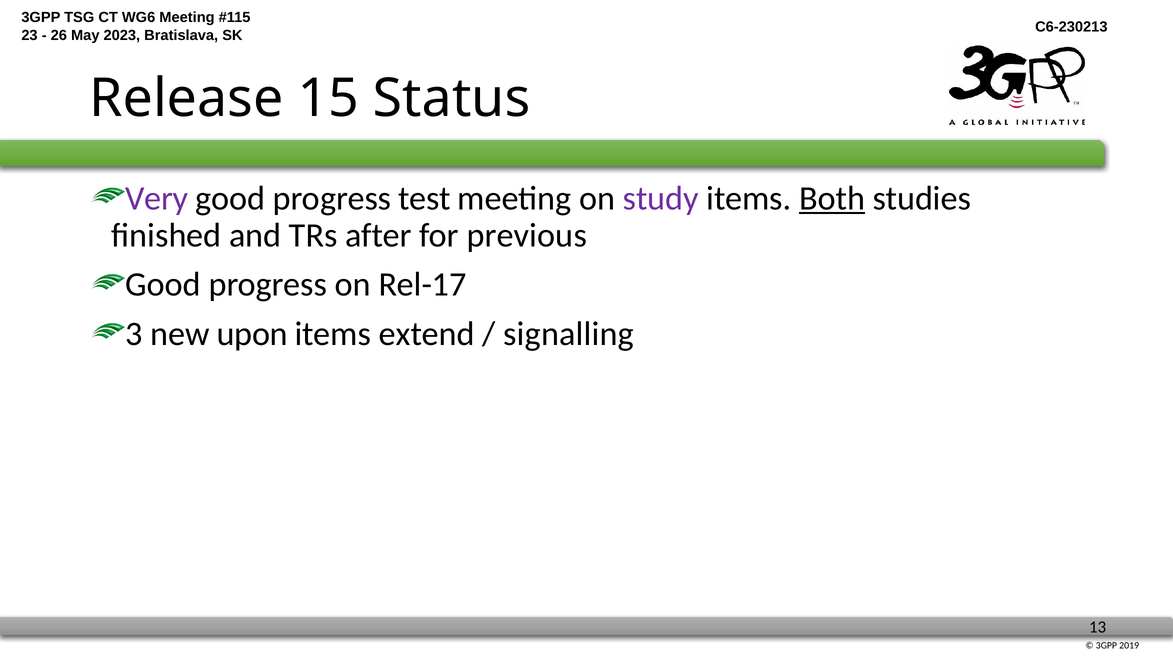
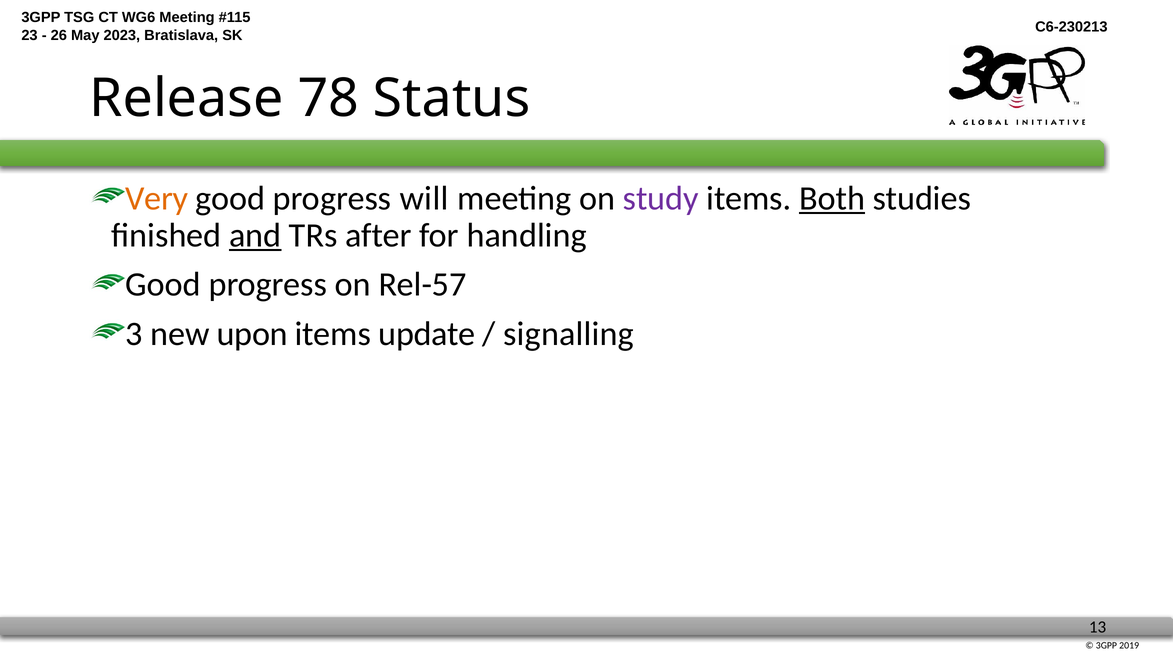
15: 15 -> 78
Very colour: purple -> orange
test: test -> will
and underline: none -> present
previous: previous -> handling
Rel-17: Rel-17 -> Rel-57
extend: extend -> update
